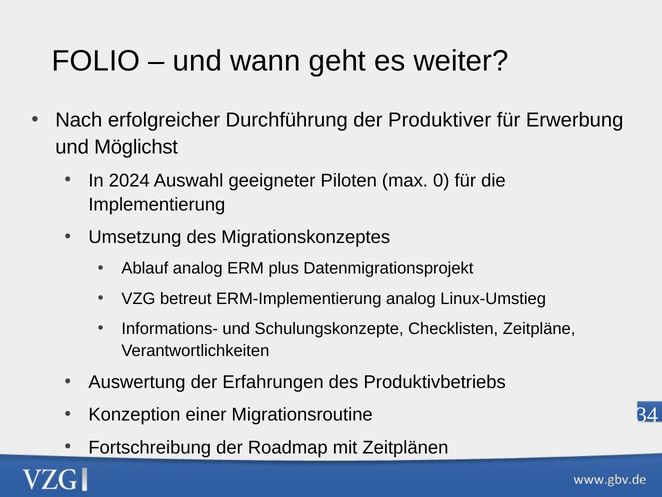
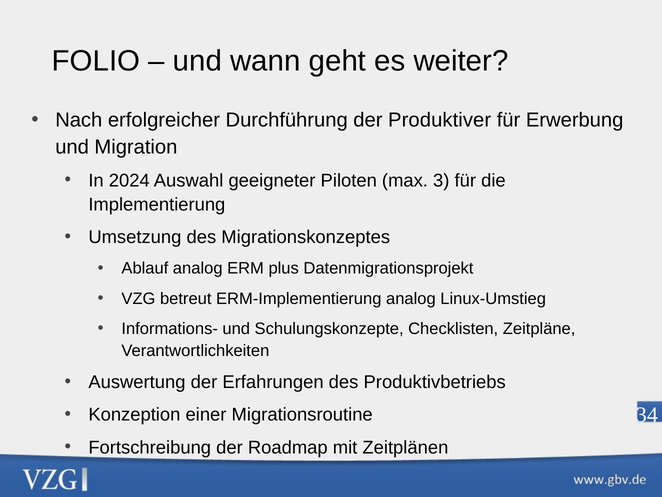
Möglichst: Möglichst -> Migration
0: 0 -> 3
